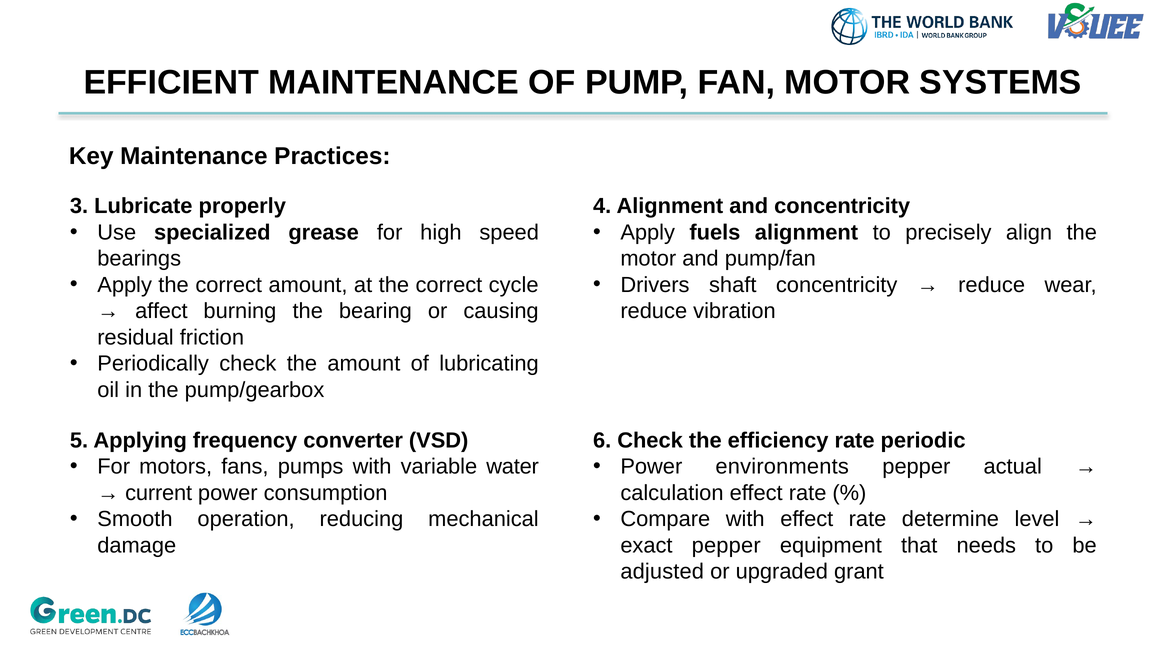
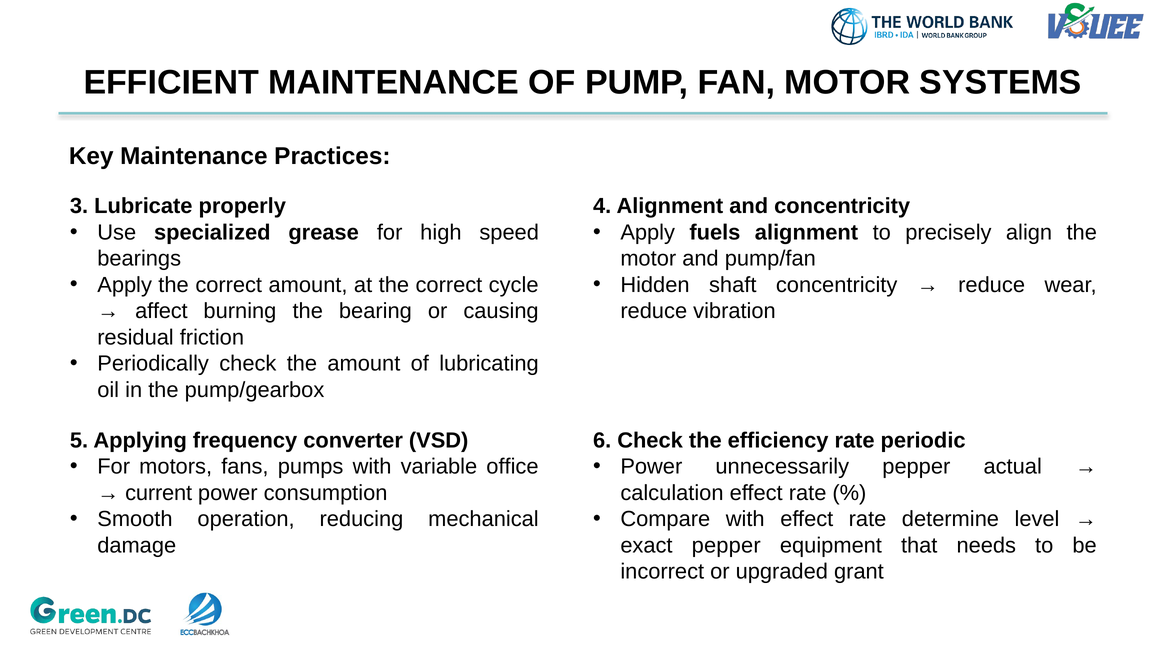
Drivers: Drivers -> Hidden
water: water -> office
environments: environments -> unnecessarily
adjusted: adjusted -> incorrect
